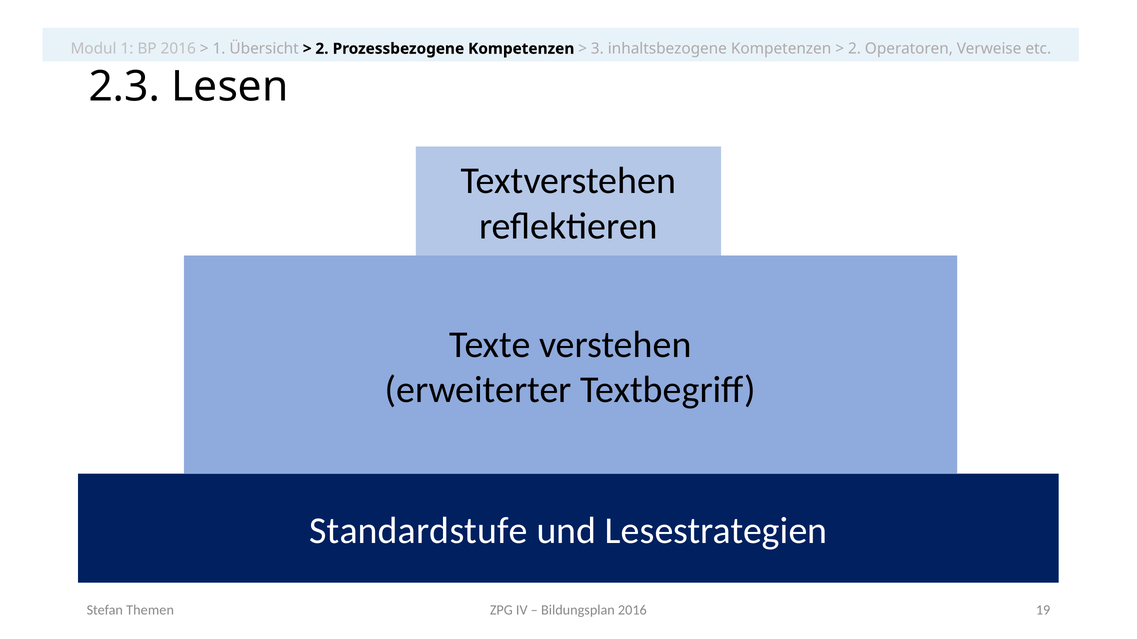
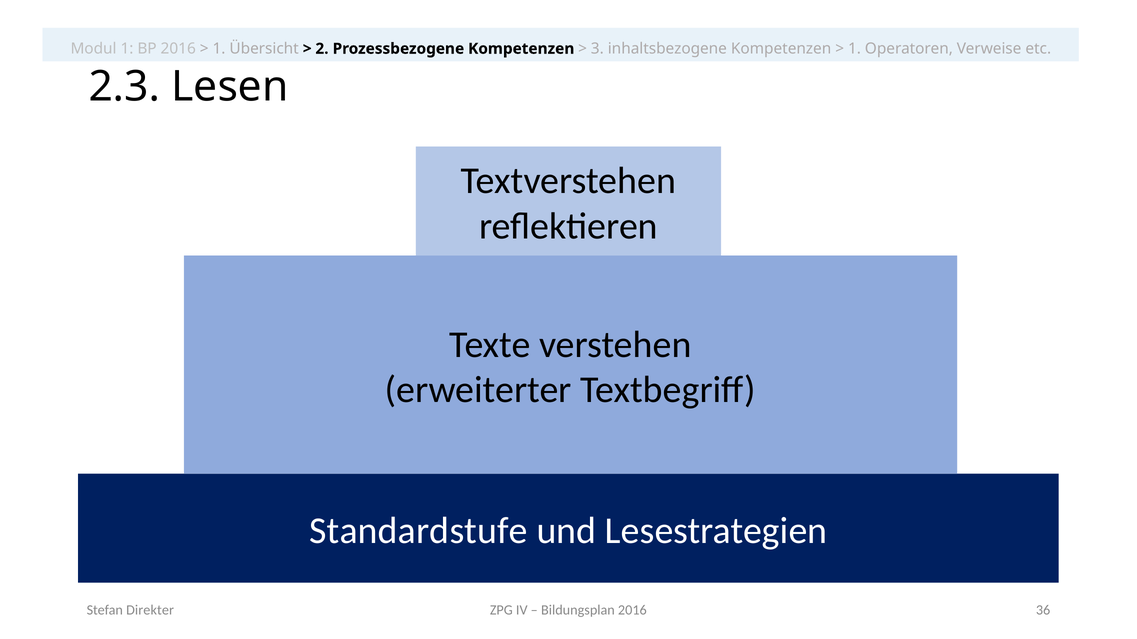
2 at (855, 49): 2 -> 1
19: 19 -> 36
Themen: Themen -> Direkter
